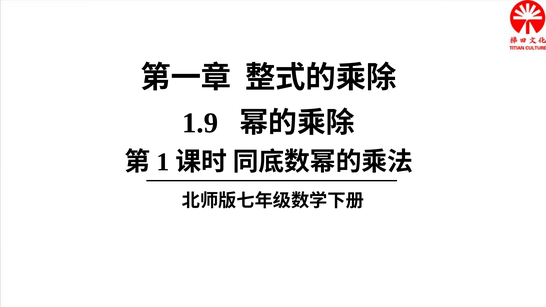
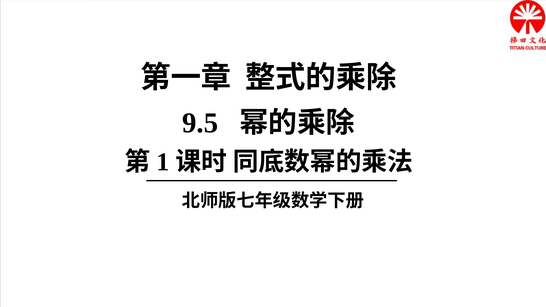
1.9: 1.9 -> 9.5
